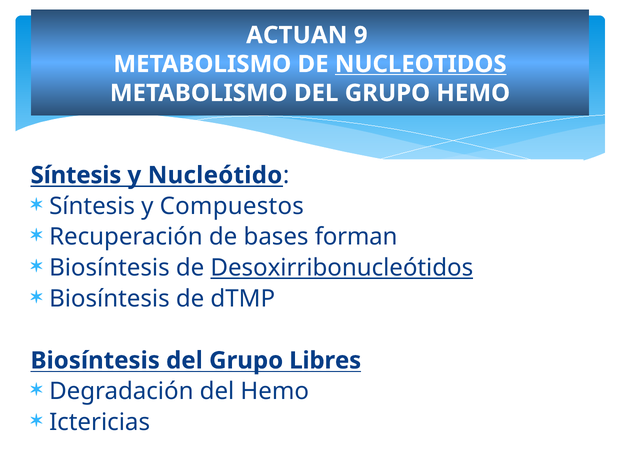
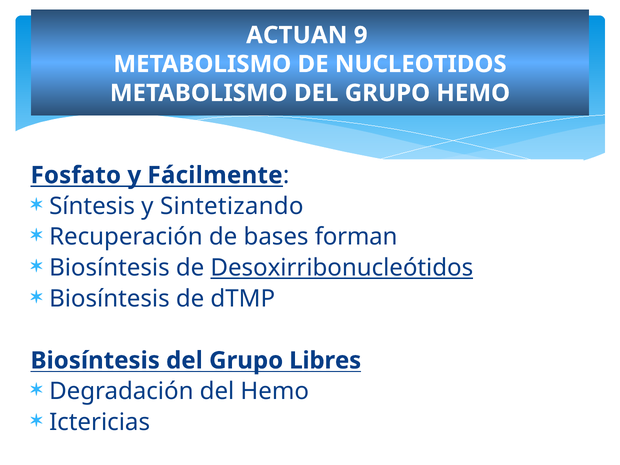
NUCLEOTIDOS underline: present -> none
Síntesis at (76, 175): Síntesis -> Fosfato
Nucleótido: Nucleótido -> Fácilmente
Compuestos: Compuestos -> Sintetizando
